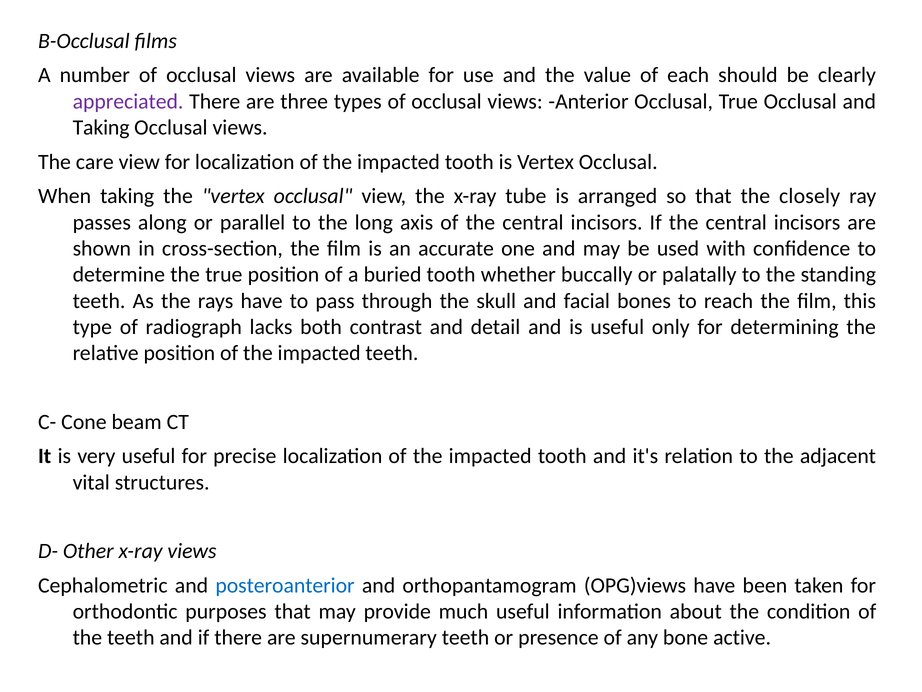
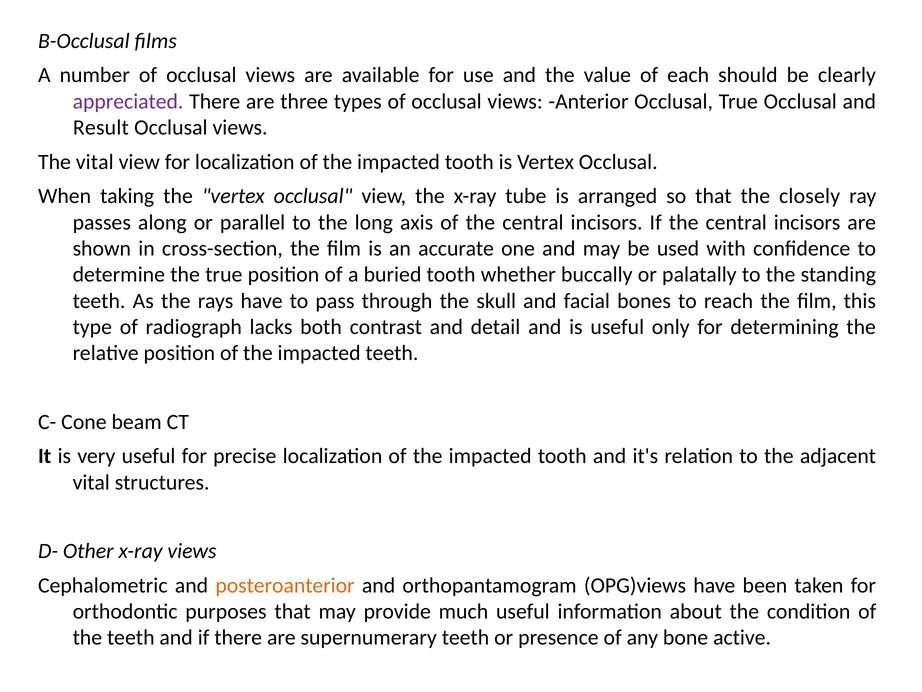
Taking at (101, 127): Taking -> Result
The care: care -> vital
posteroanterior colour: blue -> orange
